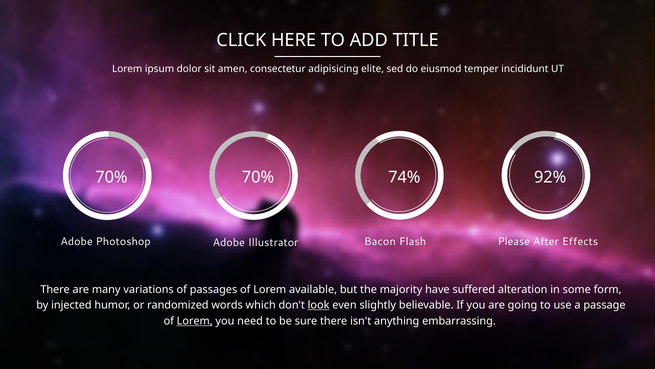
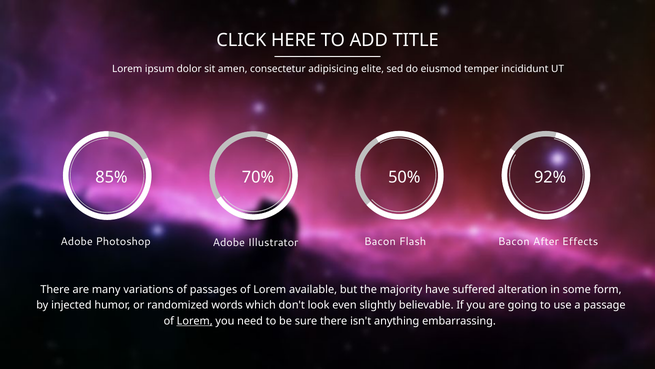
70% at (111, 177): 70% -> 85%
74%: 74% -> 50%
Flash Please: Please -> Bacon
look underline: present -> none
